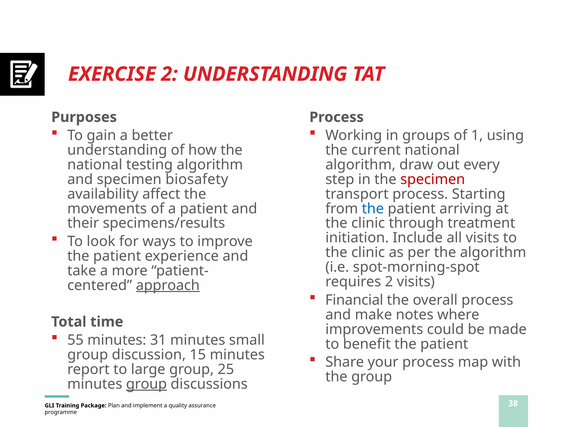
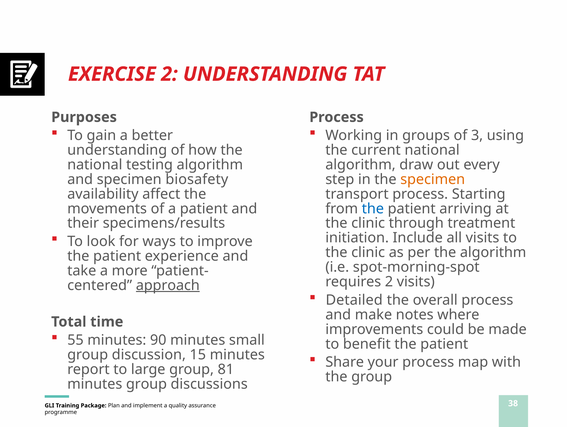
1: 1 -> 3
specimen at (433, 179) colour: red -> orange
Financial: Financial -> Detailed
31: 31 -> 90
25: 25 -> 81
group at (146, 384) underline: present -> none
